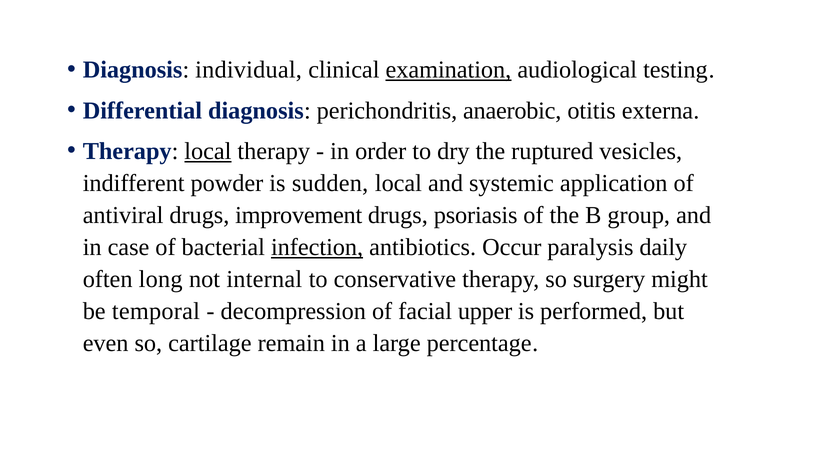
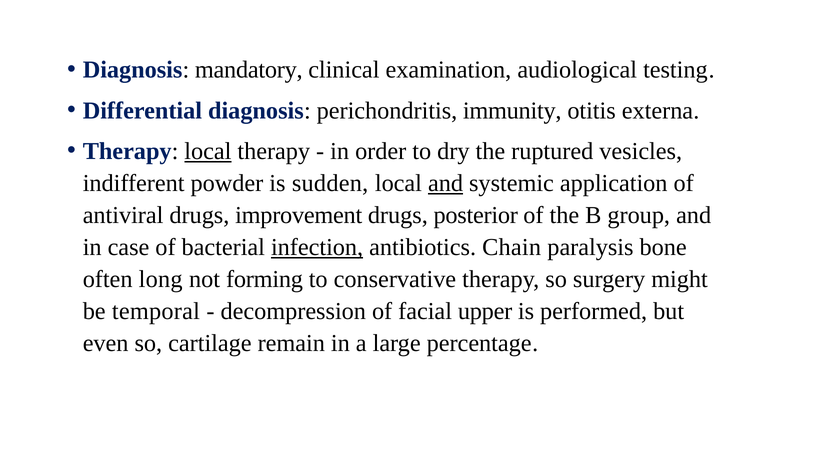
individual: individual -> mandatory
examination underline: present -> none
anaerobic: anaerobic -> immunity
and at (446, 183) underline: none -> present
psoriasis: psoriasis -> posterior
Occur: Occur -> Chain
daily: daily -> bone
internal: internal -> forming
